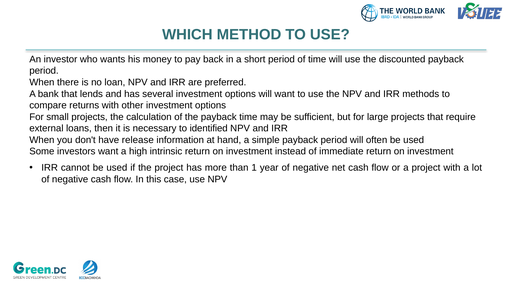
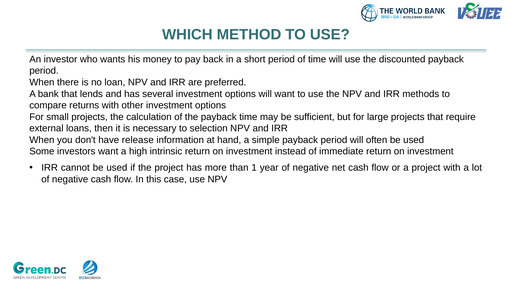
identified: identified -> selection
